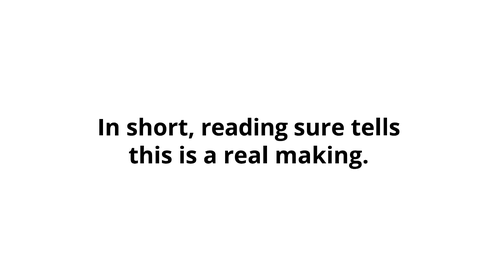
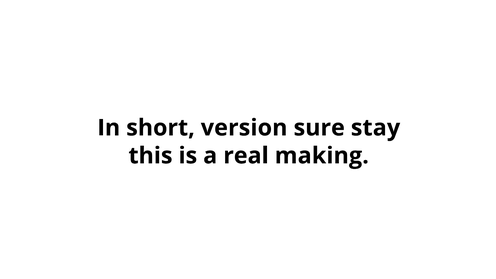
reading: reading -> version
tells: tells -> stay
